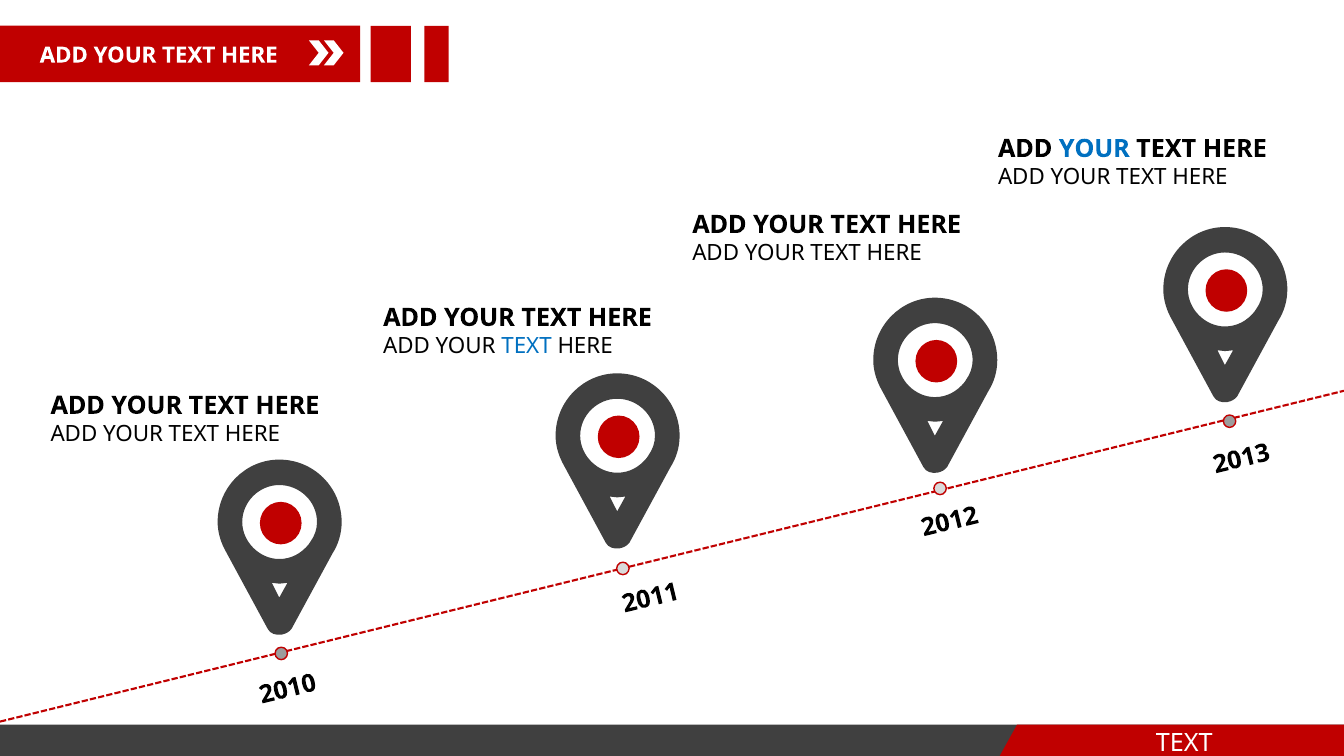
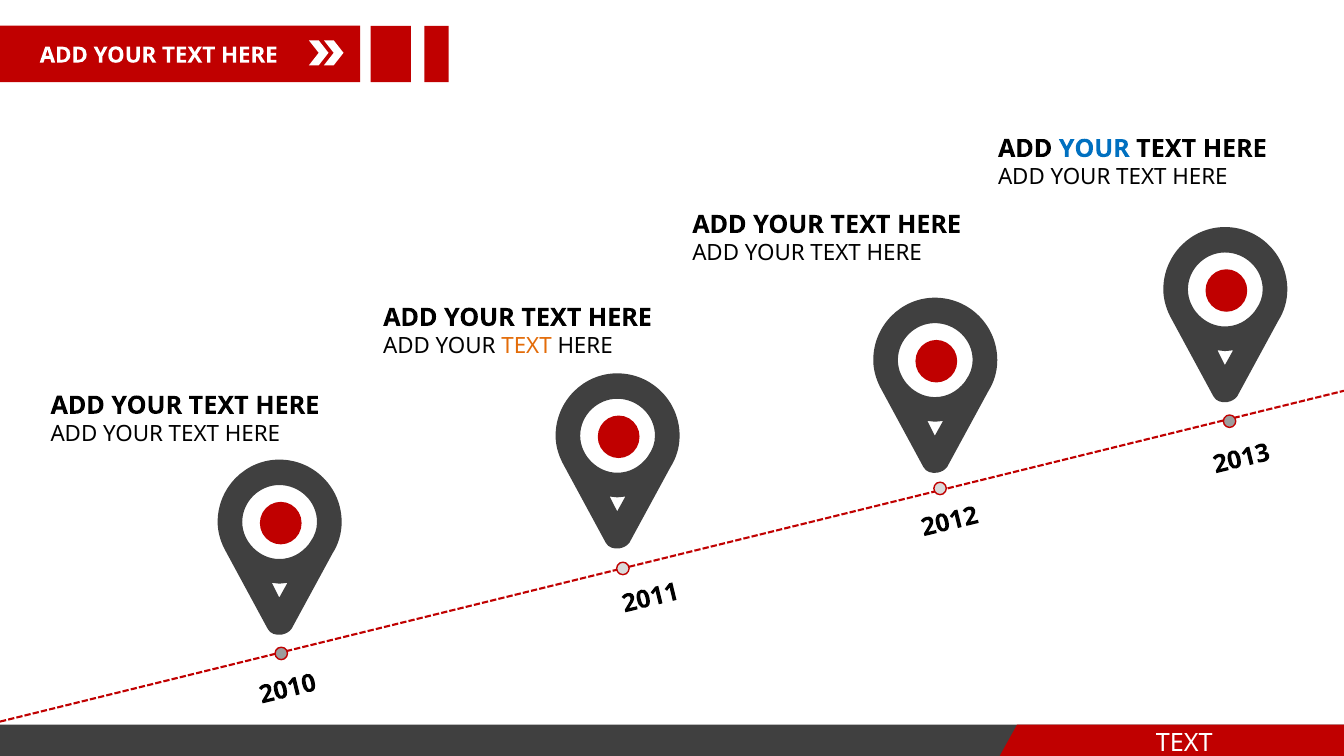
TEXT at (527, 346) colour: blue -> orange
